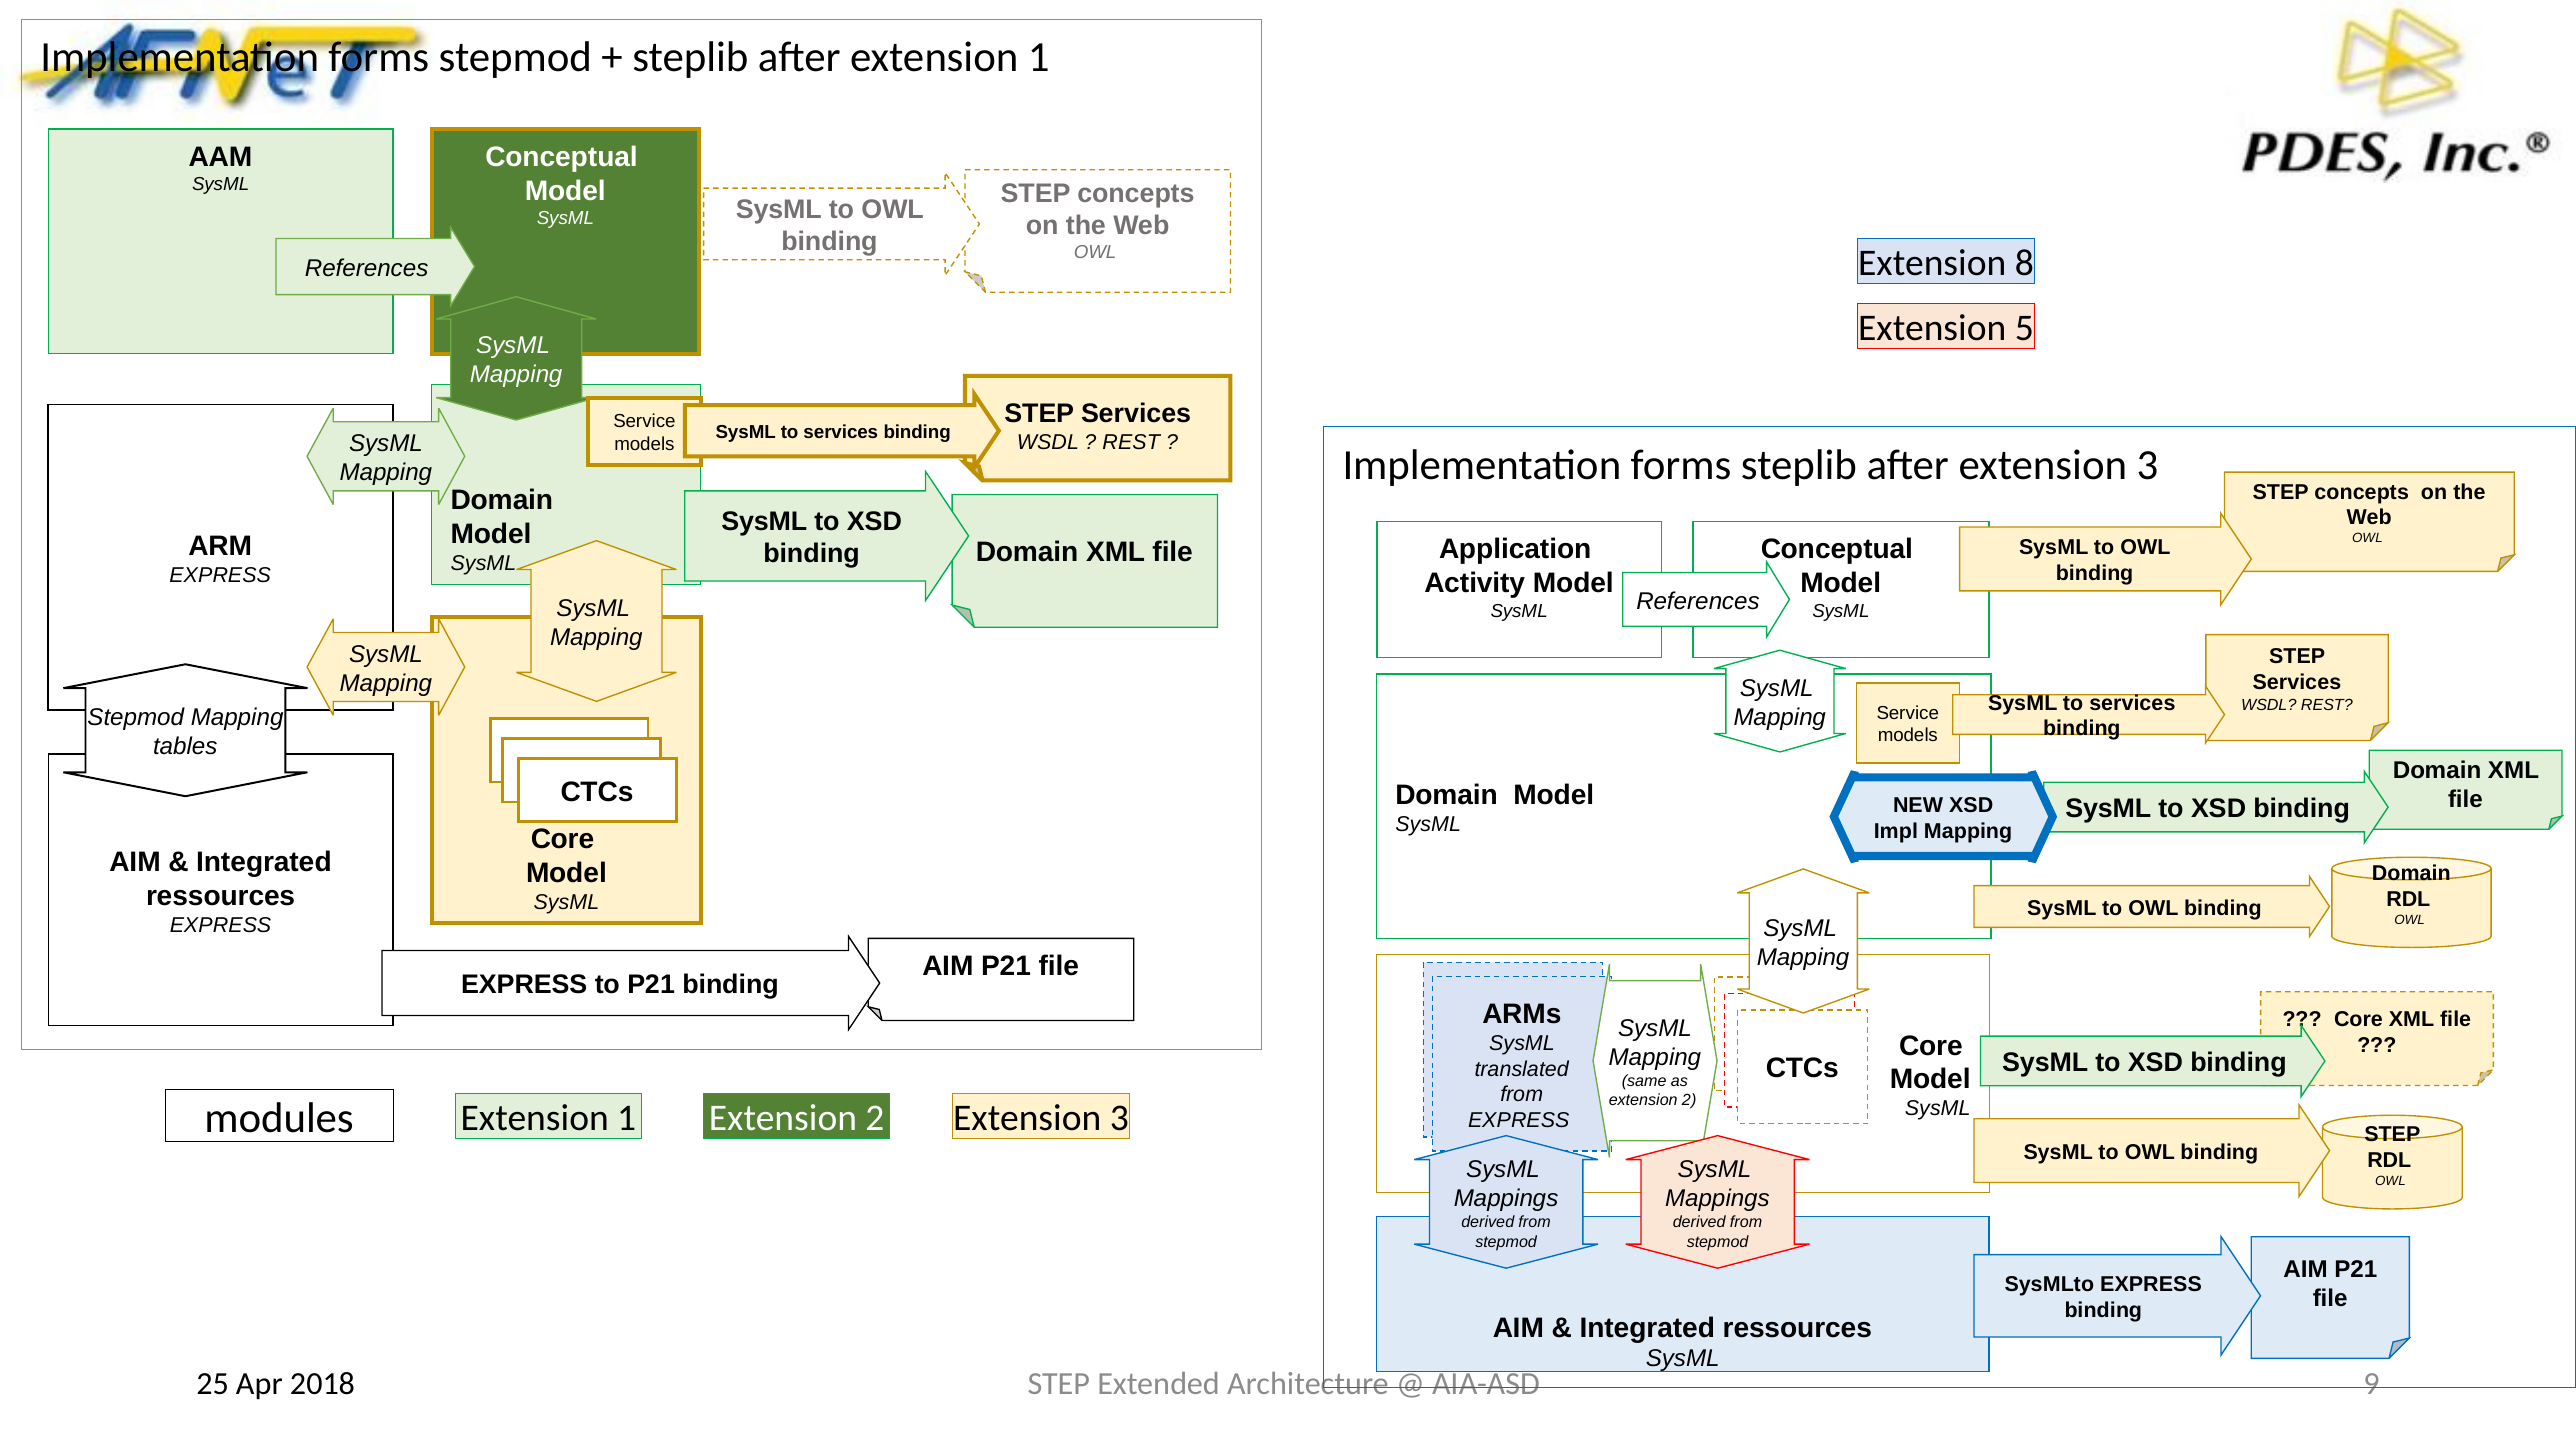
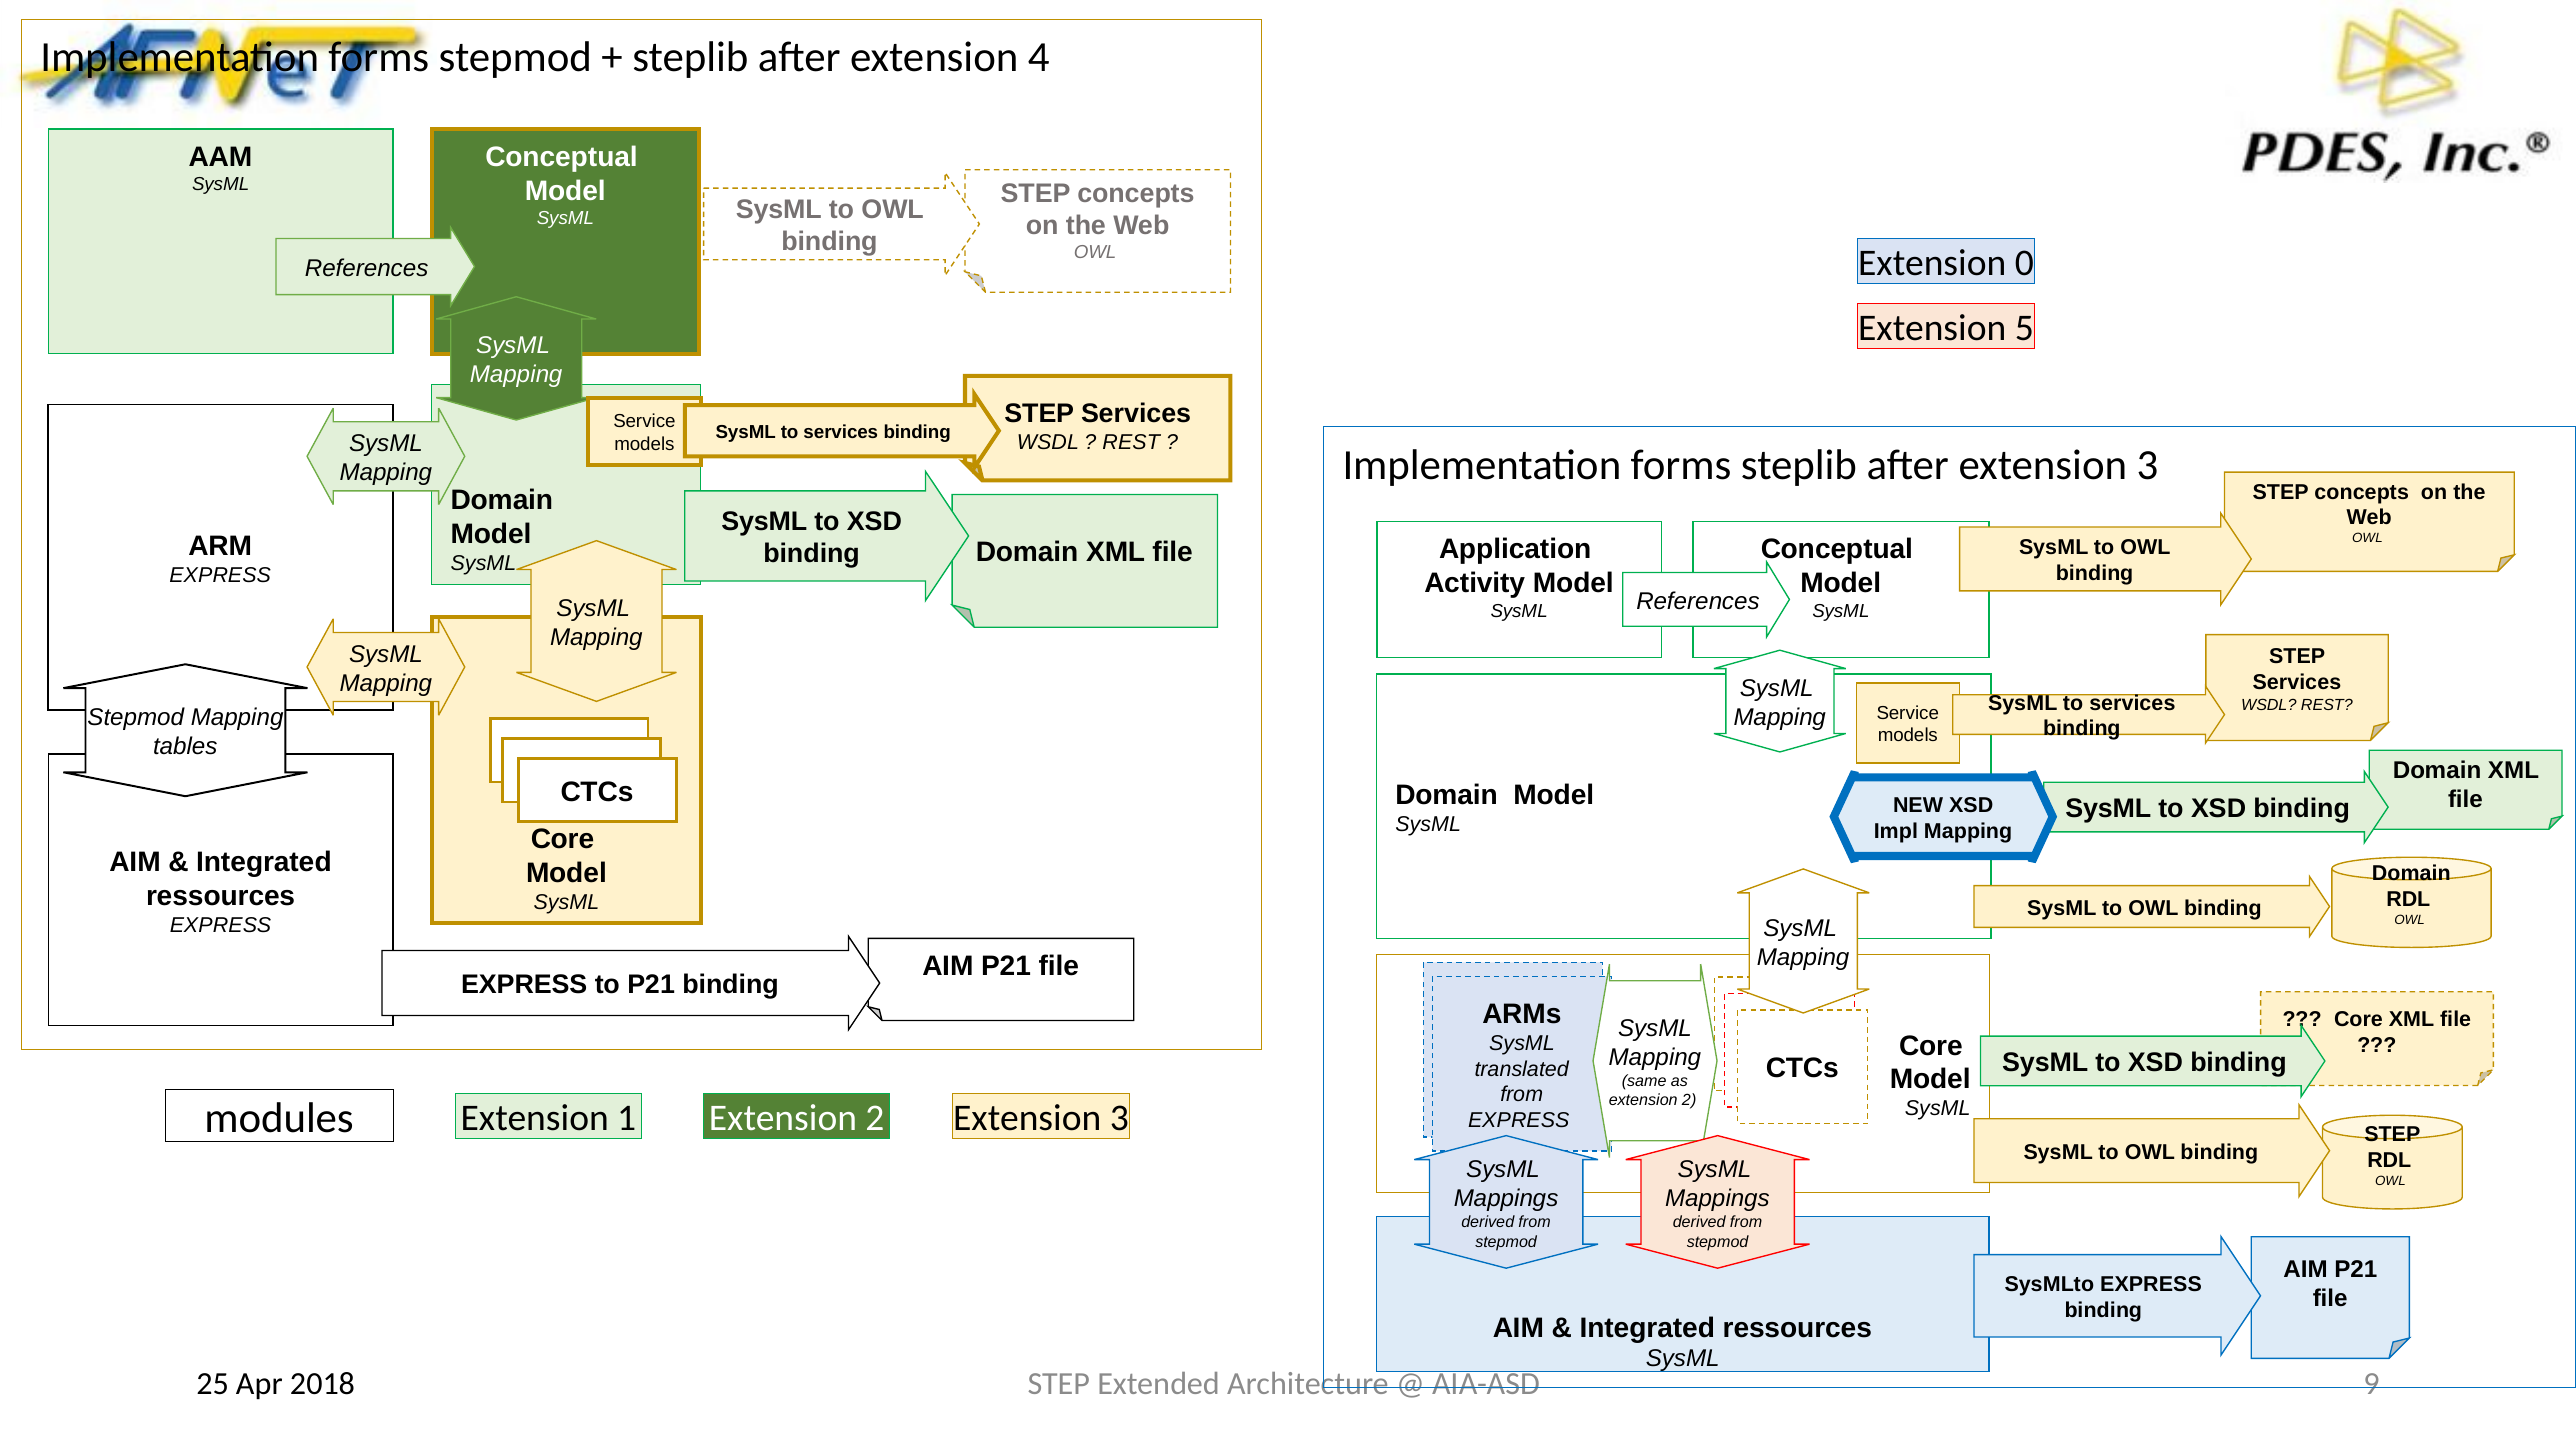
after extension 1: 1 -> 4
8: 8 -> 0
